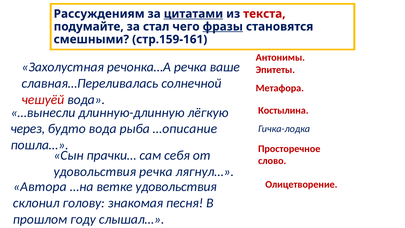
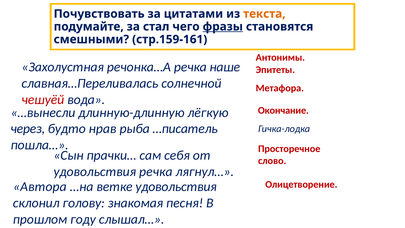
Рассуждениям: Рассуждениям -> Почувствовать
цитатами underline: present -> none
текста colour: red -> orange
ваше: ваше -> наше
Костылина: Костылина -> Окончание
будто вода: вода -> нрав
…описание: …описание -> …писатель
